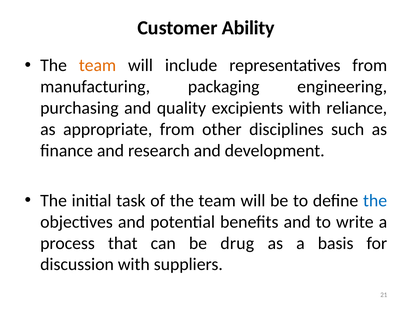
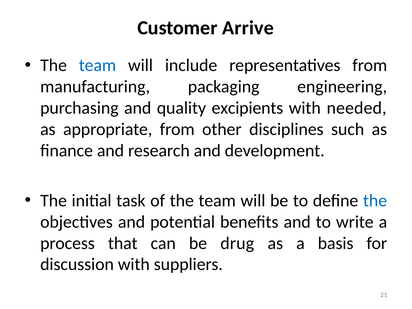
Ability: Ability -> Arrive
team at (98, 65) colour: orange -> blue
reliance: reliance -> needed
